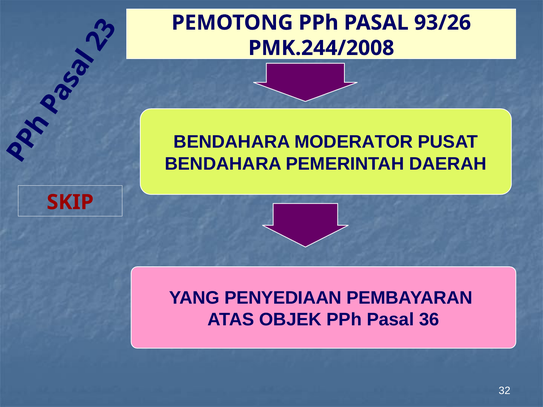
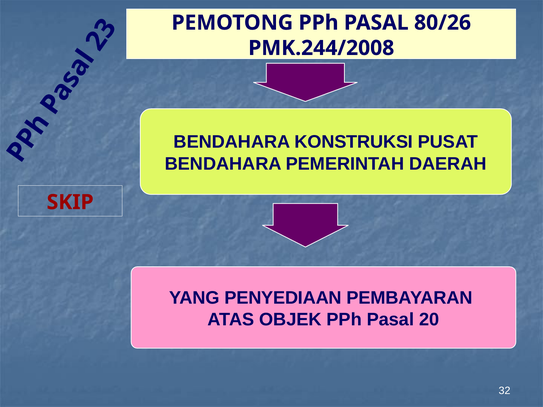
93/26: 93/26 -> 80/26
MODERATOR: MODERATOR -> KONSTRUKSI
36: 36 -> 20
